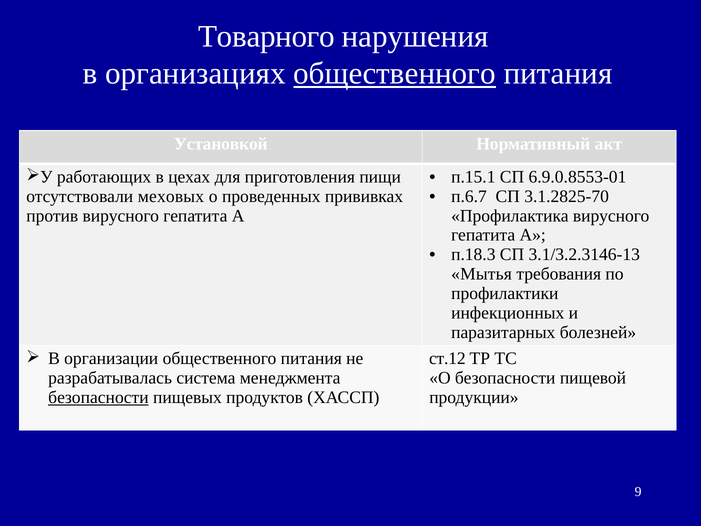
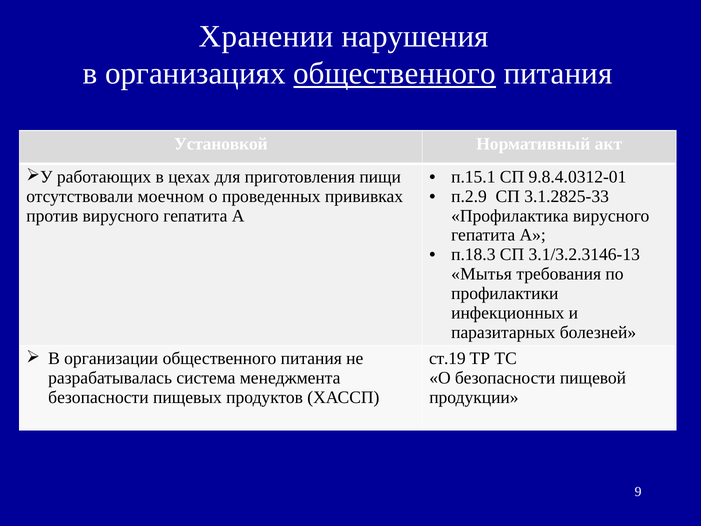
Товарного: Товарного -> Хранении
6.9.0.8553-01: 6.9.0.8553-01 -> 9.8.4.0312-01
меховых: меховых -> моечном
п.6.7: п.6.7 -> п.2.9
3.1.2825-70: 3.1.2825-70 -> 3.1.2825-33
ст.12: ст.12 -> ст.19
безопасности at (98, 397) underline: present -> none
